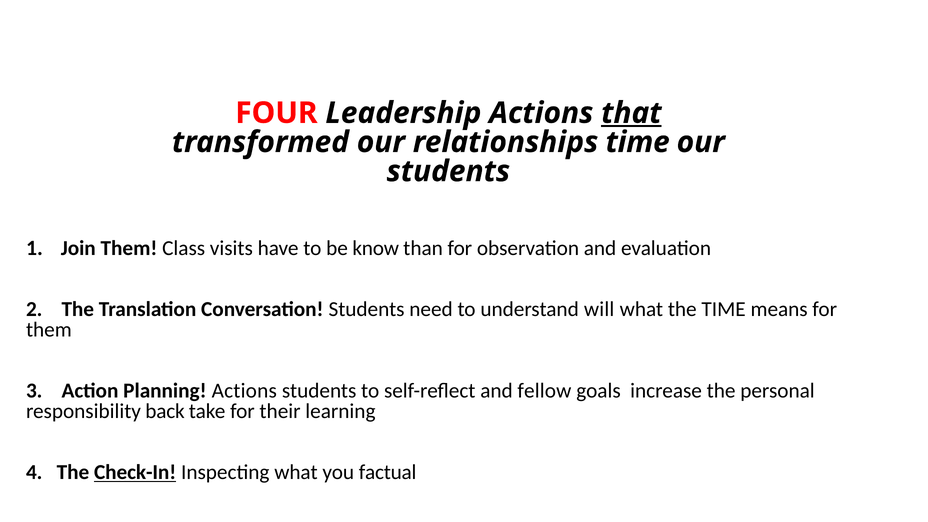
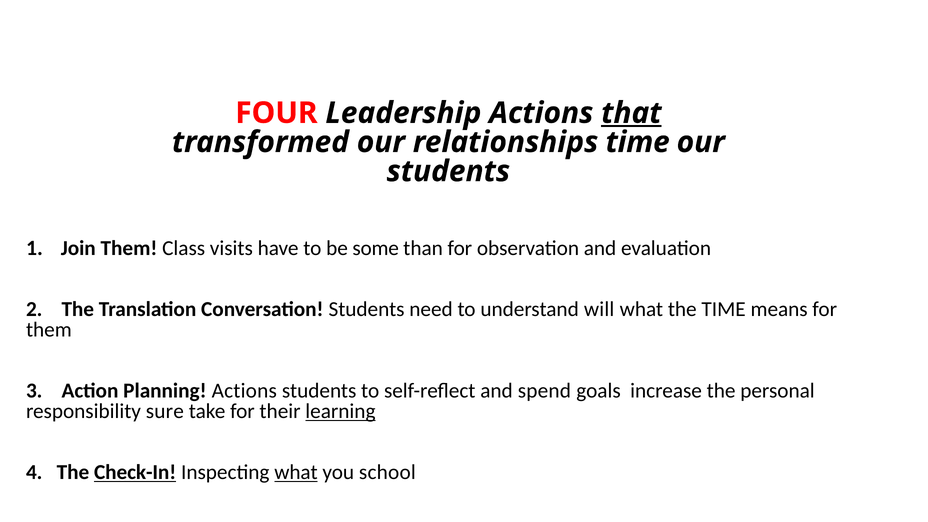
know: know -> some
fellow: fellow -> spend
back: back -> sure
learning underline: none -> present
what at (296, 472) underline: none -> present
factual: factual -> school
